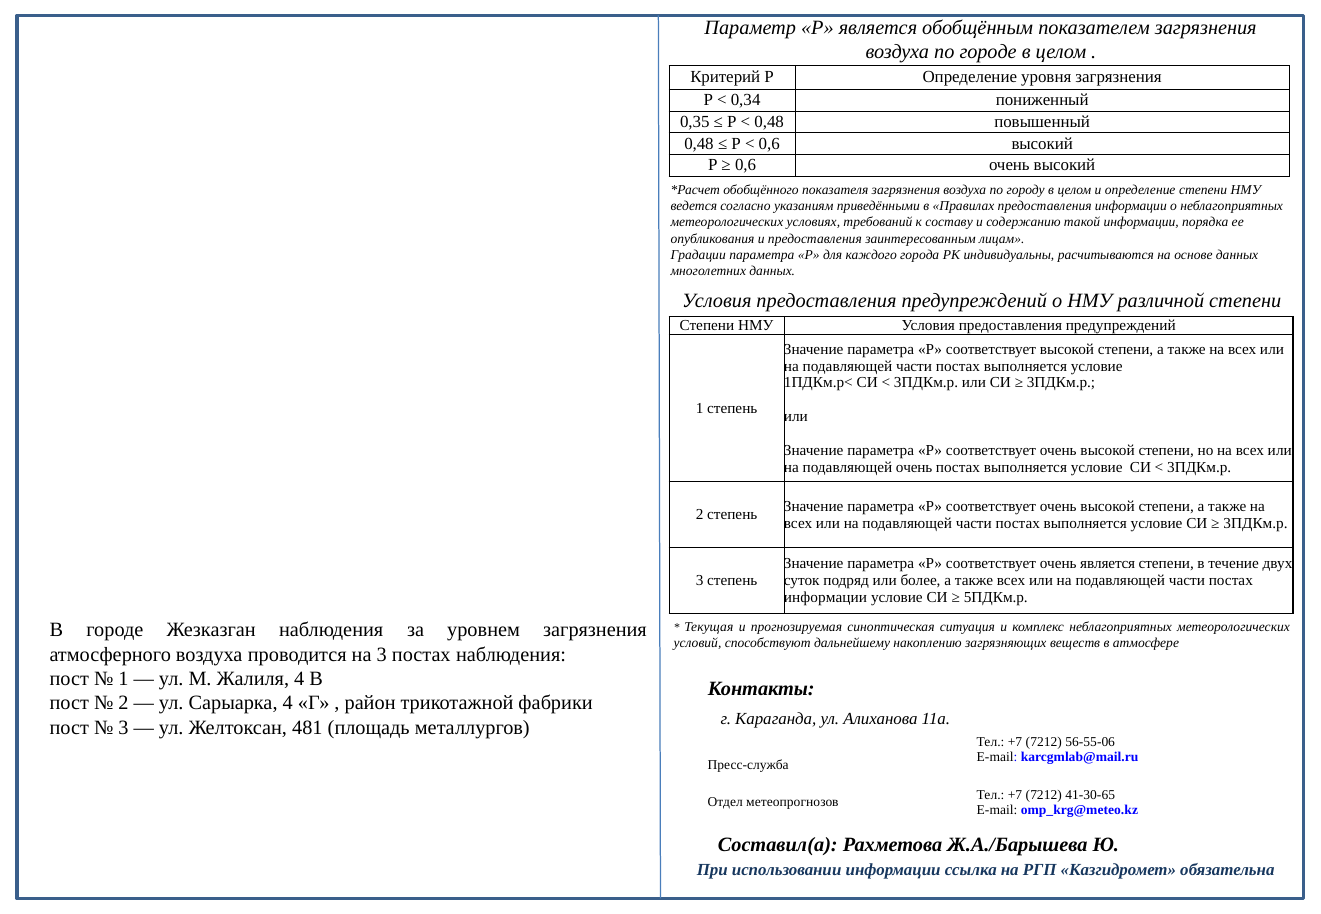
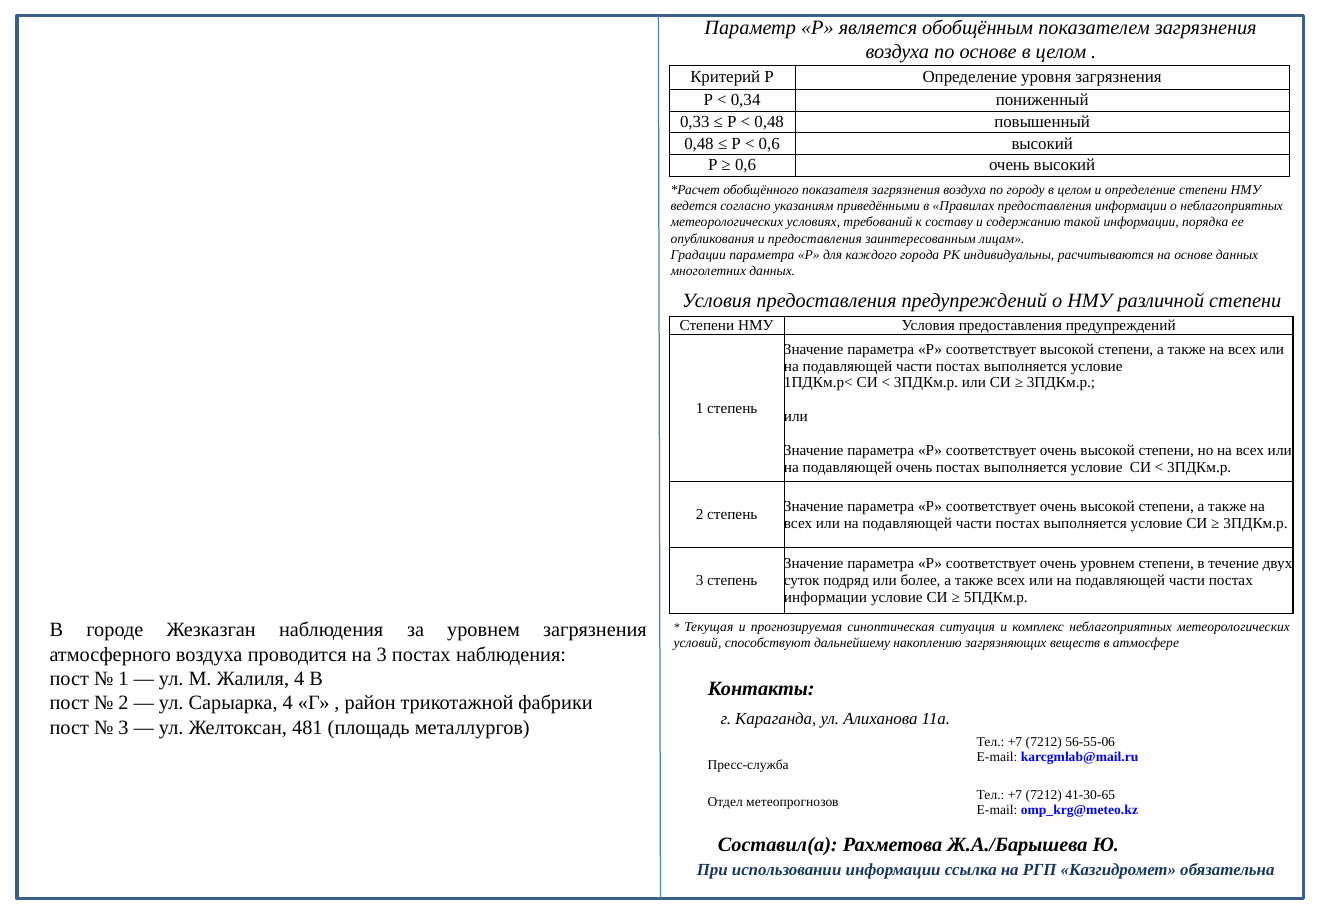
по городе: городе -> основе
0,35: 0,35 -> 0,33
очень является: является -> уровнем
